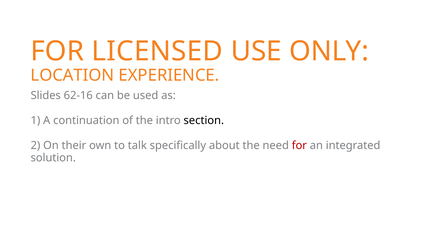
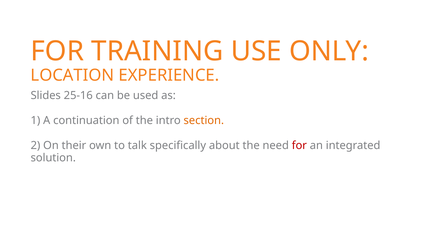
LICENSED: LICENSED -> TRAINING
62-16: 62-16 -> 25-16
section colour: black -> orange
